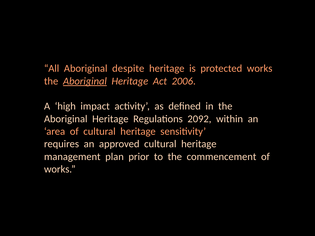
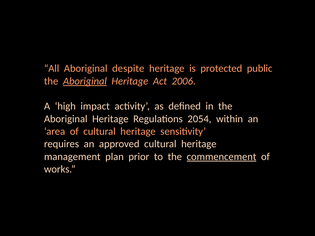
protected works: works -> public
2092: 2092 -> 2054
commencement underline: none -> present
